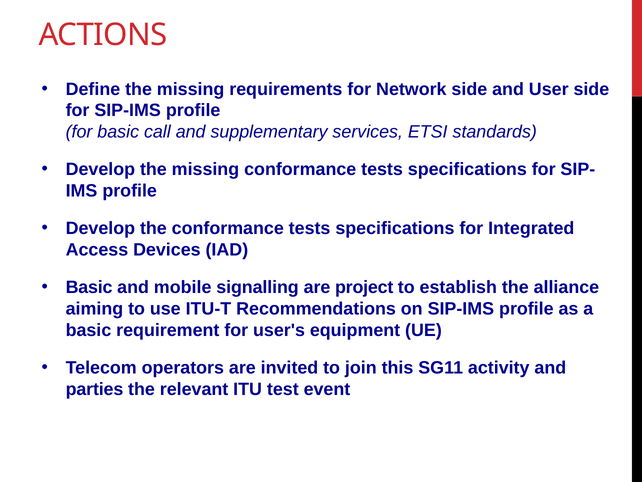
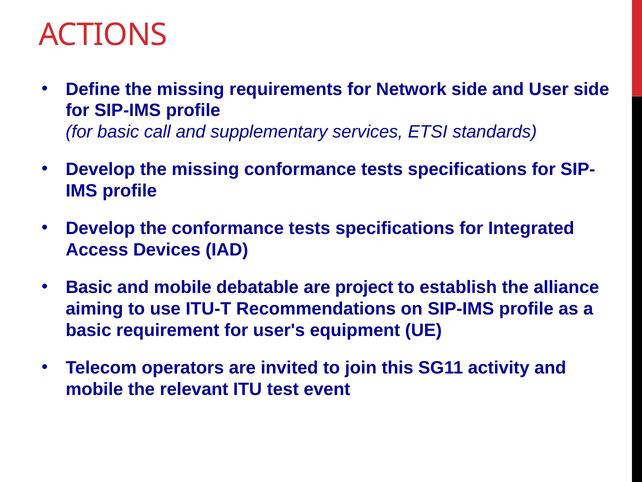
signalling: signalling -> debatable
parties at (95, 389): parties -> mobile
